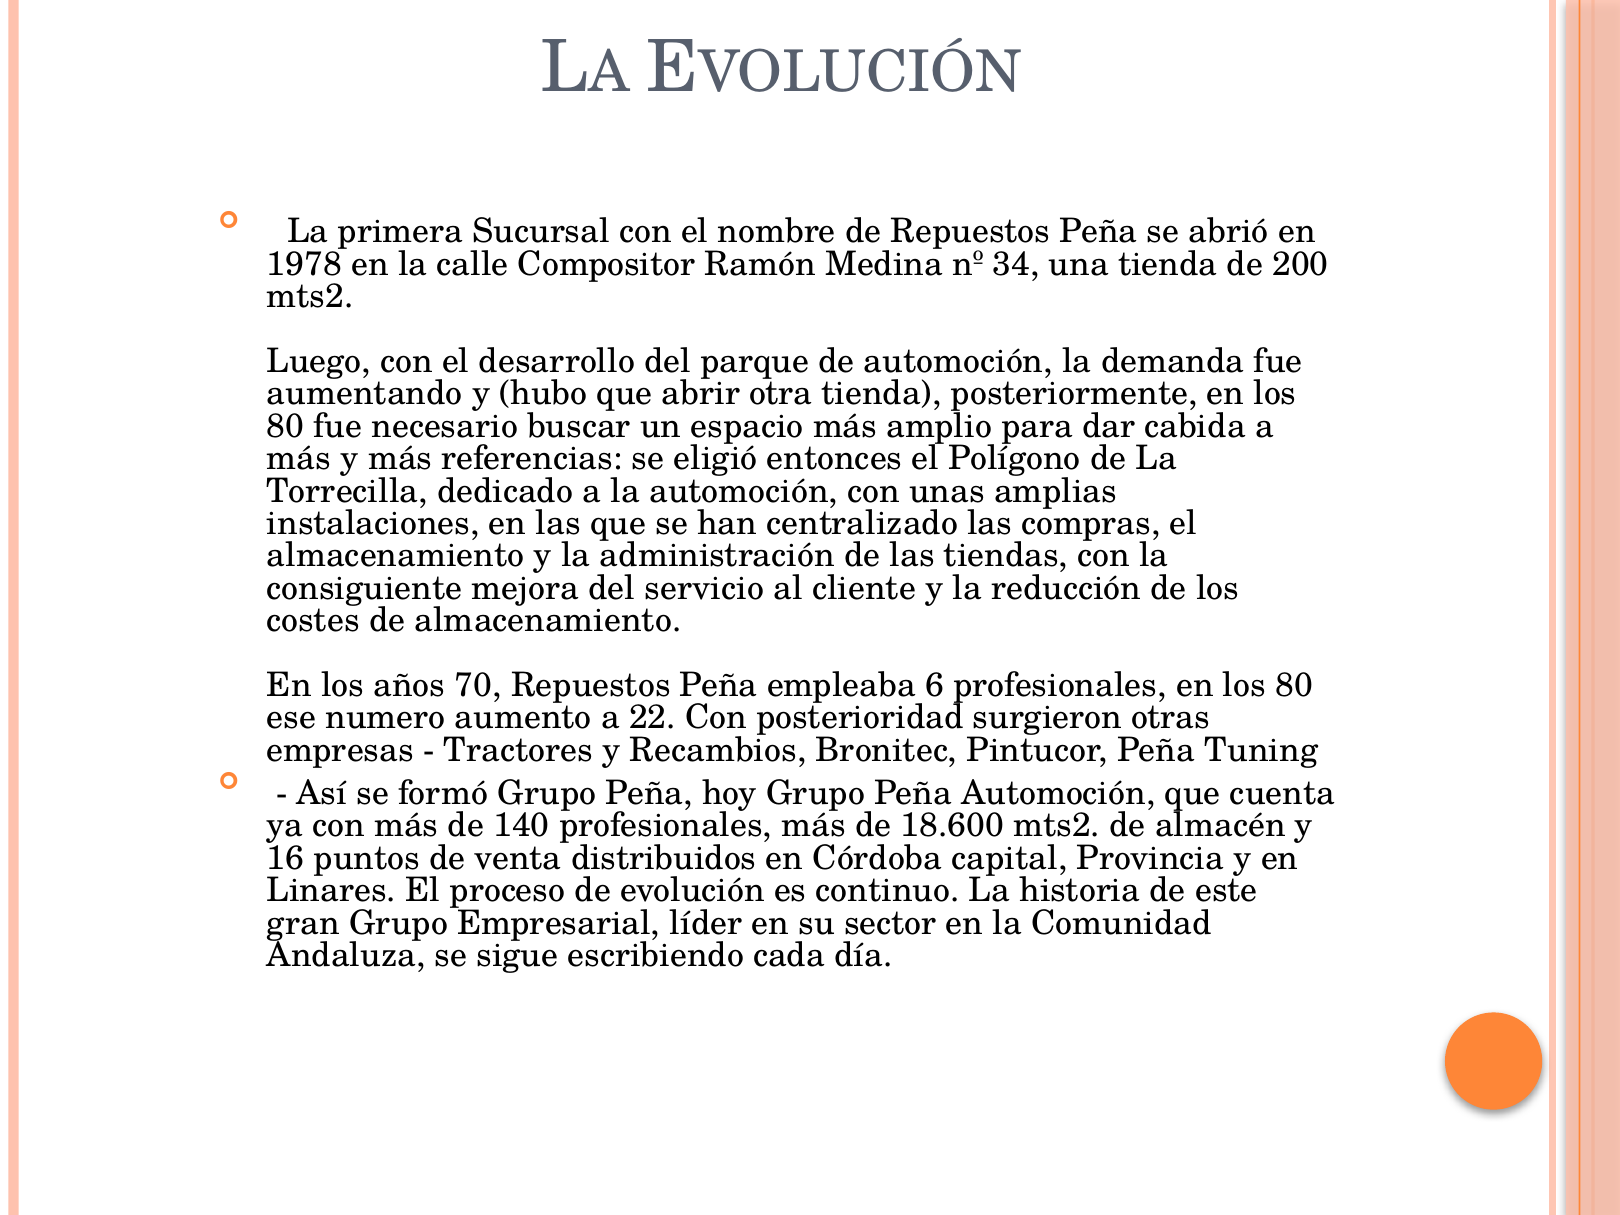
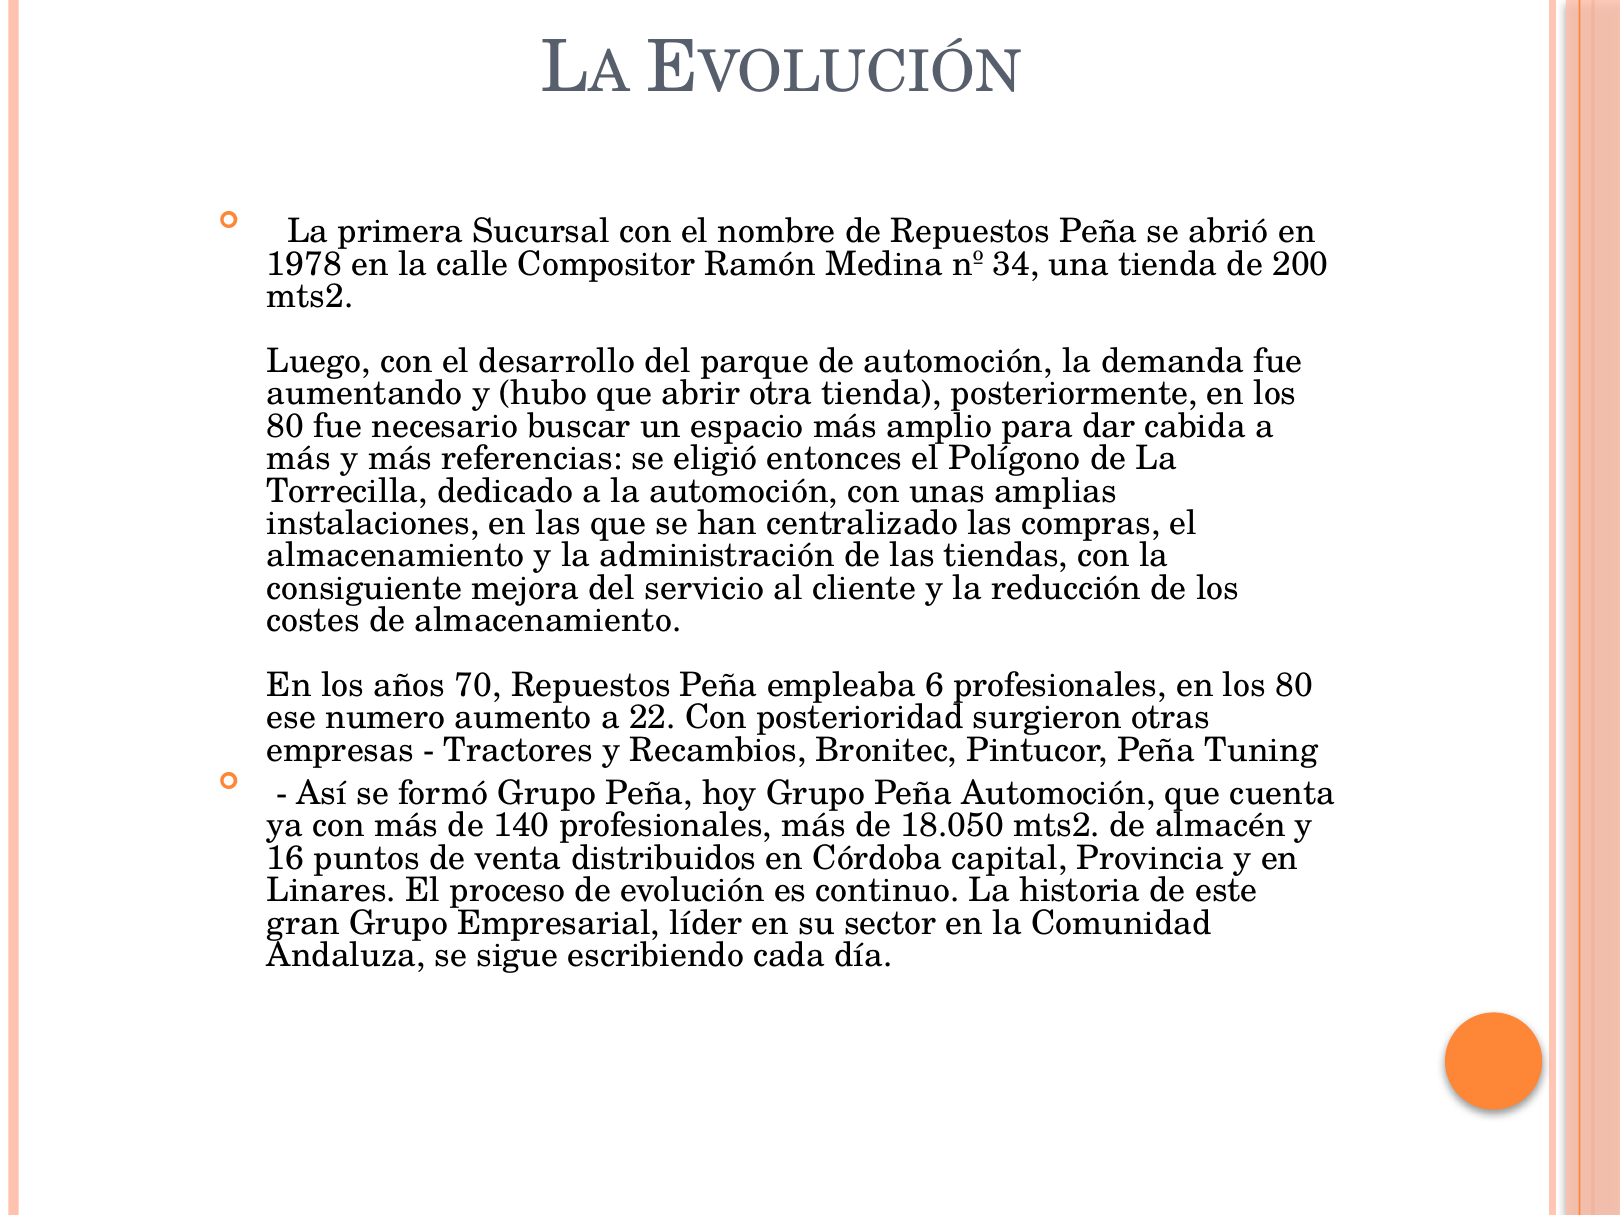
18.600: 18.600 -> 18.050
